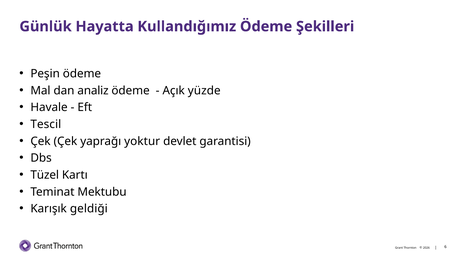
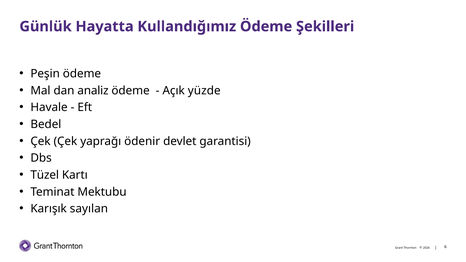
Tescil: Tescil -> Bedel
yoktur: yoktur -> ödenir
geldiği: geldiği -> sayılan
